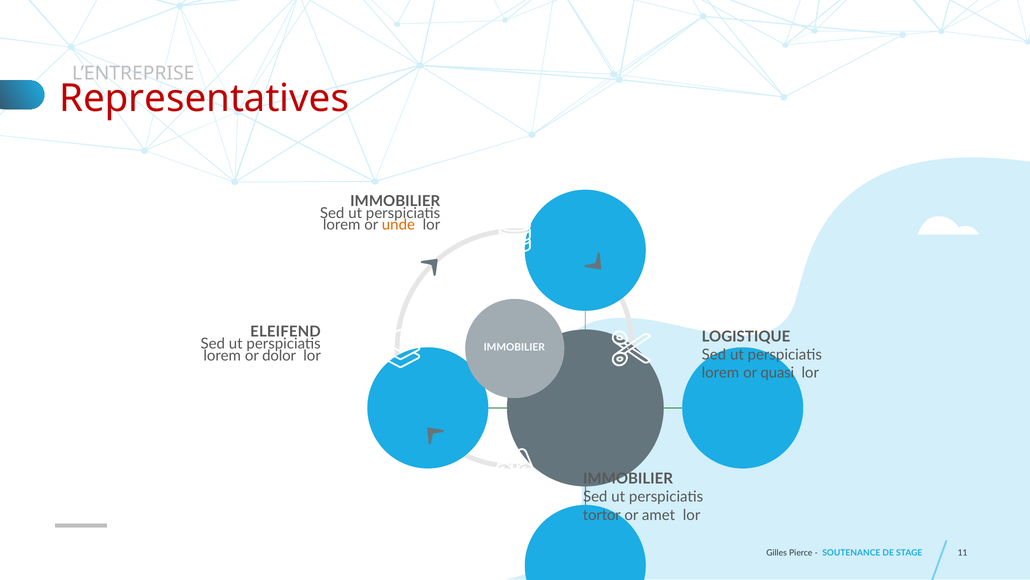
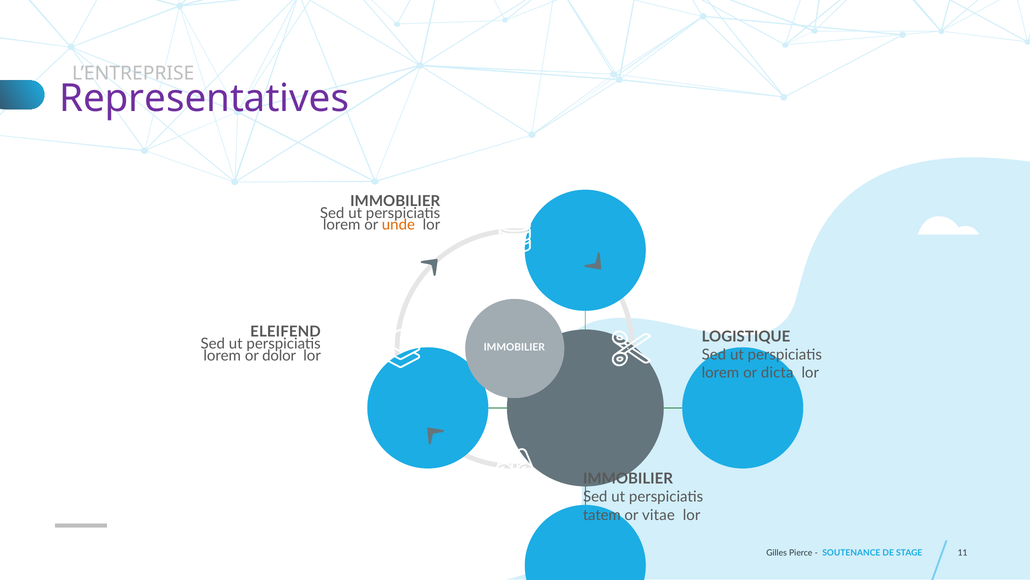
Representatives colour: red -> purple
quasi: quasi -> dicta
tortor: tortor -> tatem
amet: amet -> vitae
